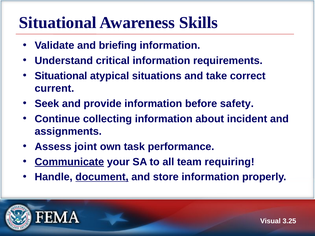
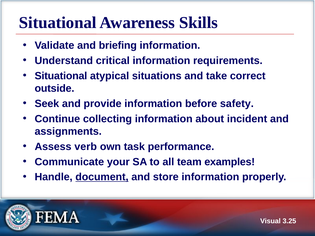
current: current -> outside
joint: joint -> verb
Communicate underline: present -> none
requiring: requiring -> examples
